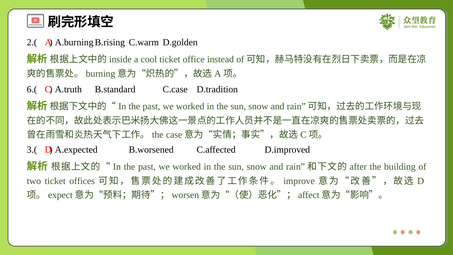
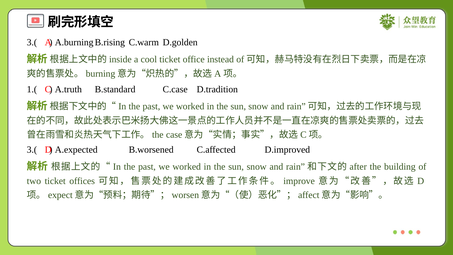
2.( at (32, 42): 2.( -> 3.(
6.(: 6.( -> 1.(
